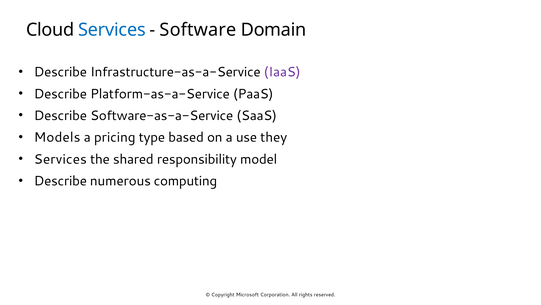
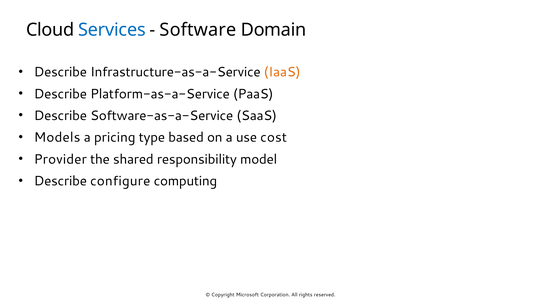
IaaS colour: purple -> orange
they: they -> cost
Services at (60, 159): Services -> Provider
numerous: numerous -> configure
